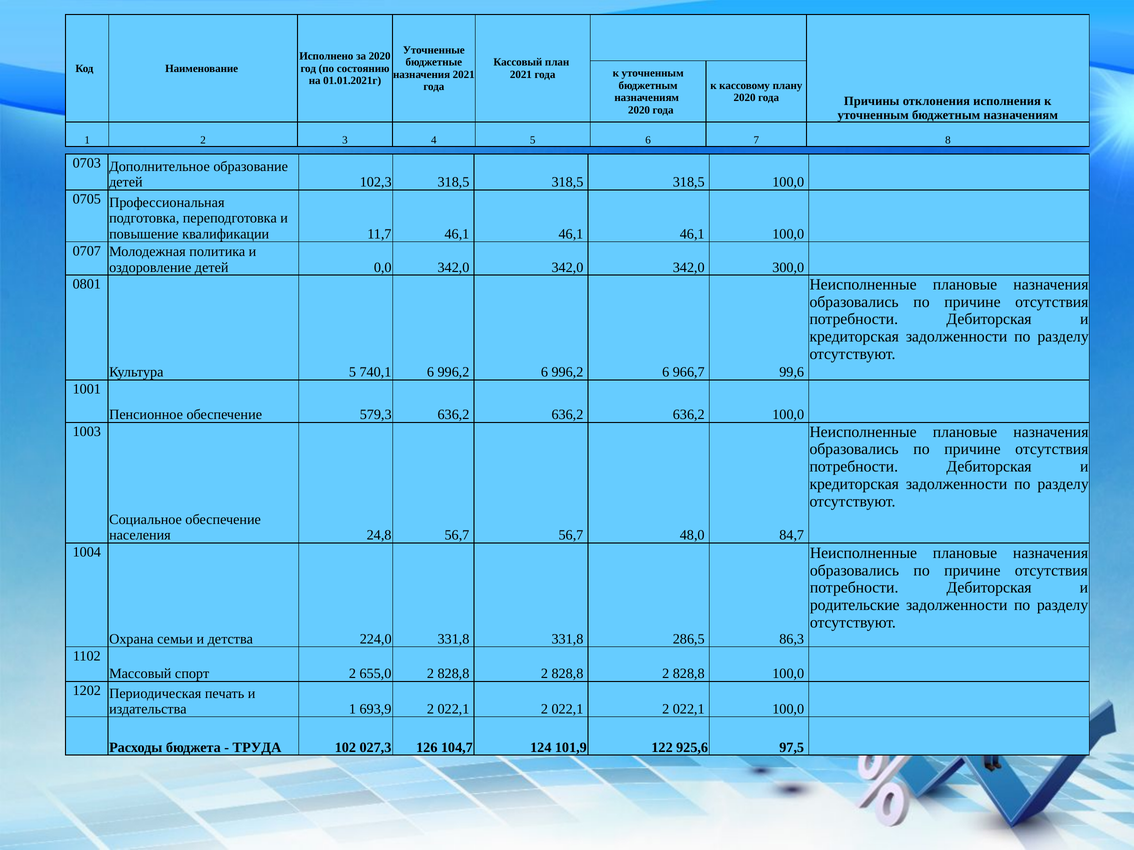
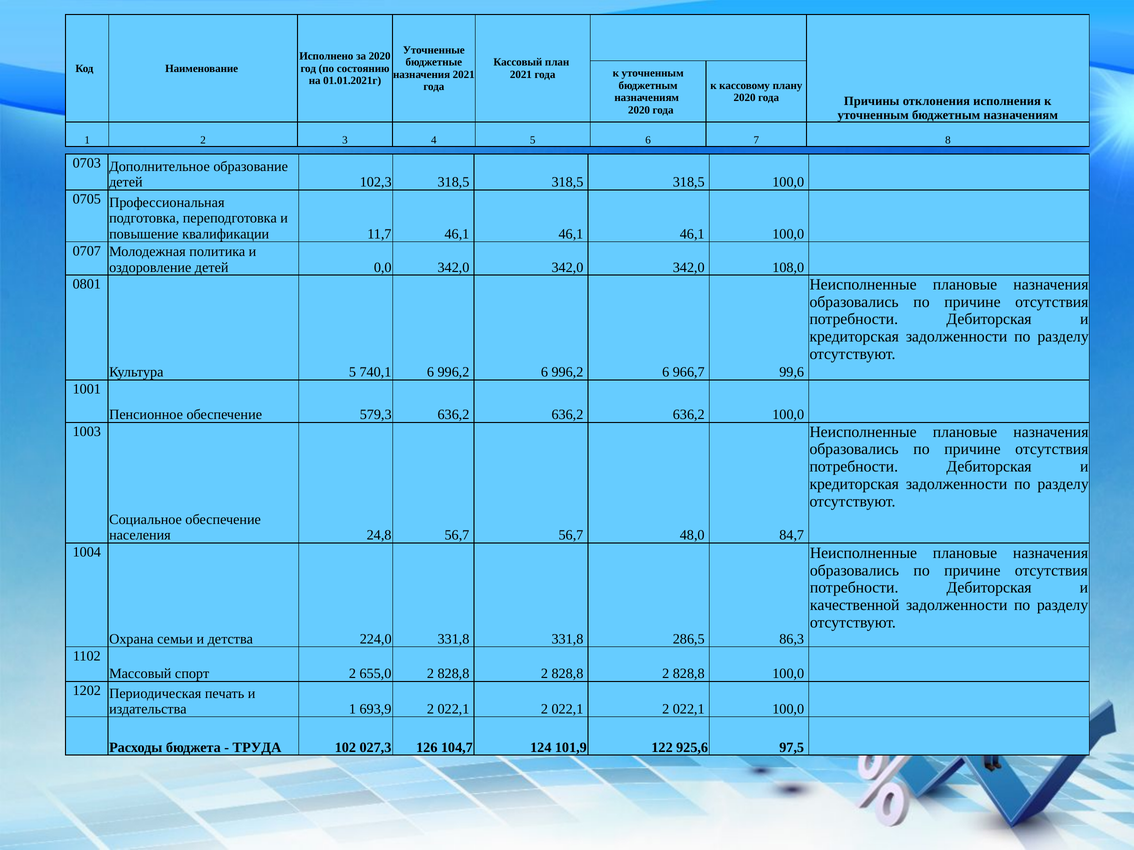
300,0: 300,0 -> 108,0
родительские: родительские -> качественной
